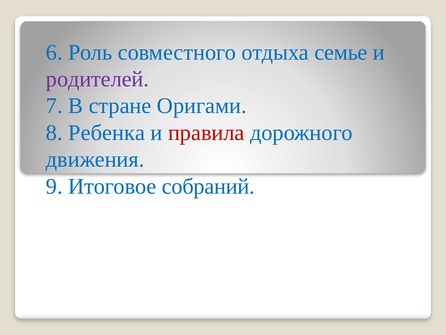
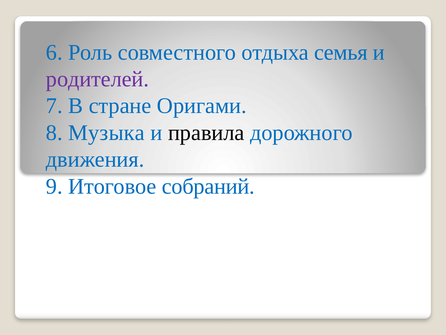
семье: семье -> семья
Ребенка: Ребенка -> Музыка
правила colour: red -> black
